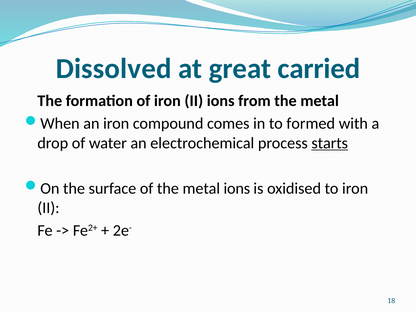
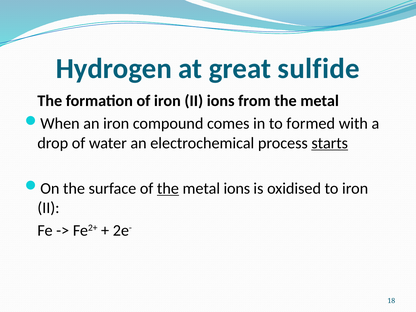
Dissolved: Dissolved -> Hydrogen
carried: carried -> sulfide
the at (168, 188) underline: none -> present
